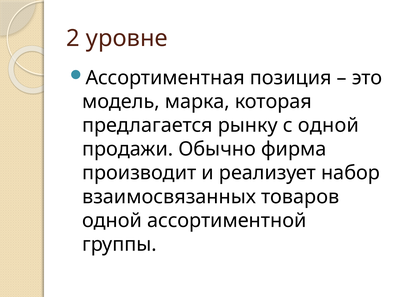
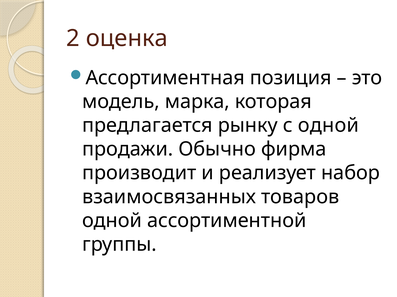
уровне: уровне -> оценка
